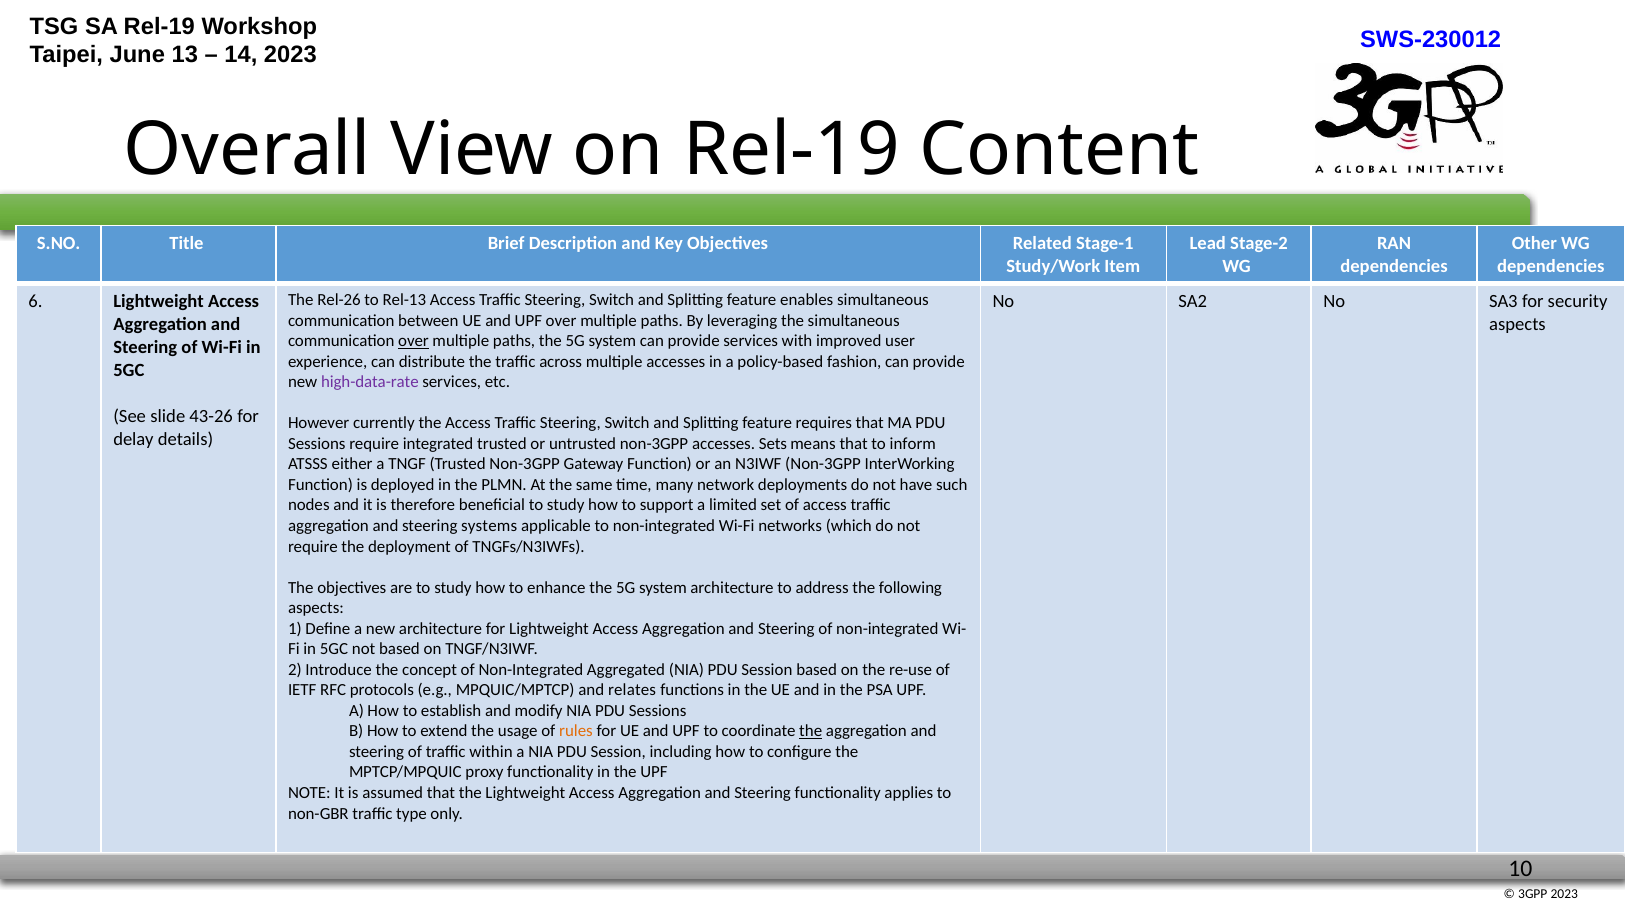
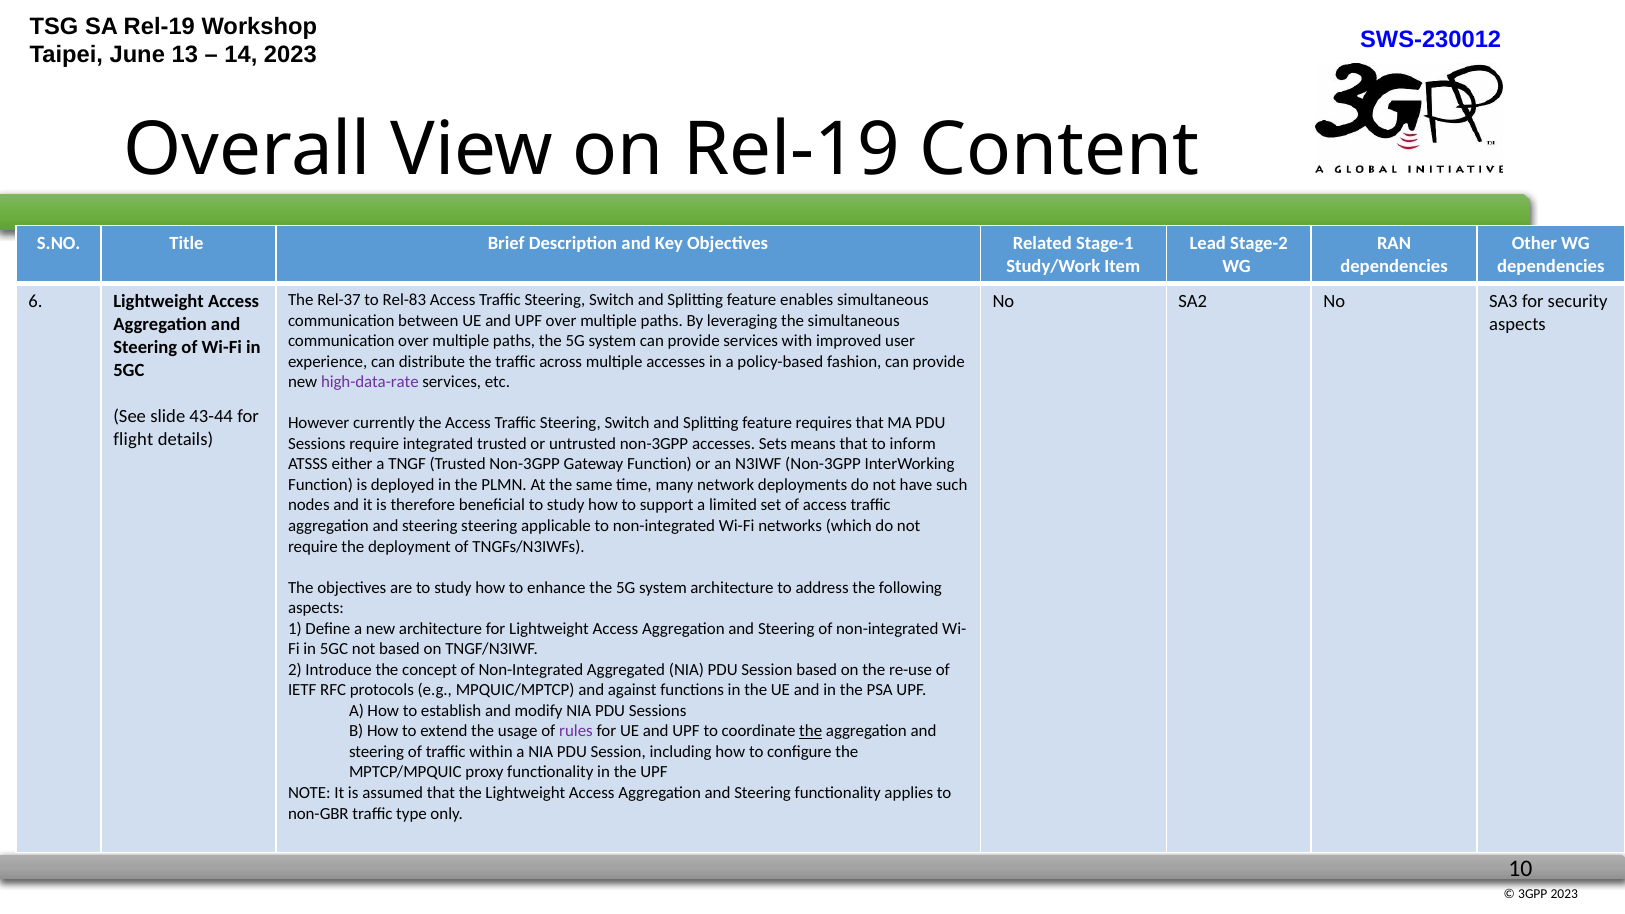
Rel-26: Rel-26 -> Rel-37
Rel-13: Rel-13 -> Rel-83
over at (414, 341) underline: present -> none
43-26: 43-26 -> 43-44
delay: delay -> flight
steering systems: systems -> steering
relates: relates -> against
rules colour: orange -> purple
